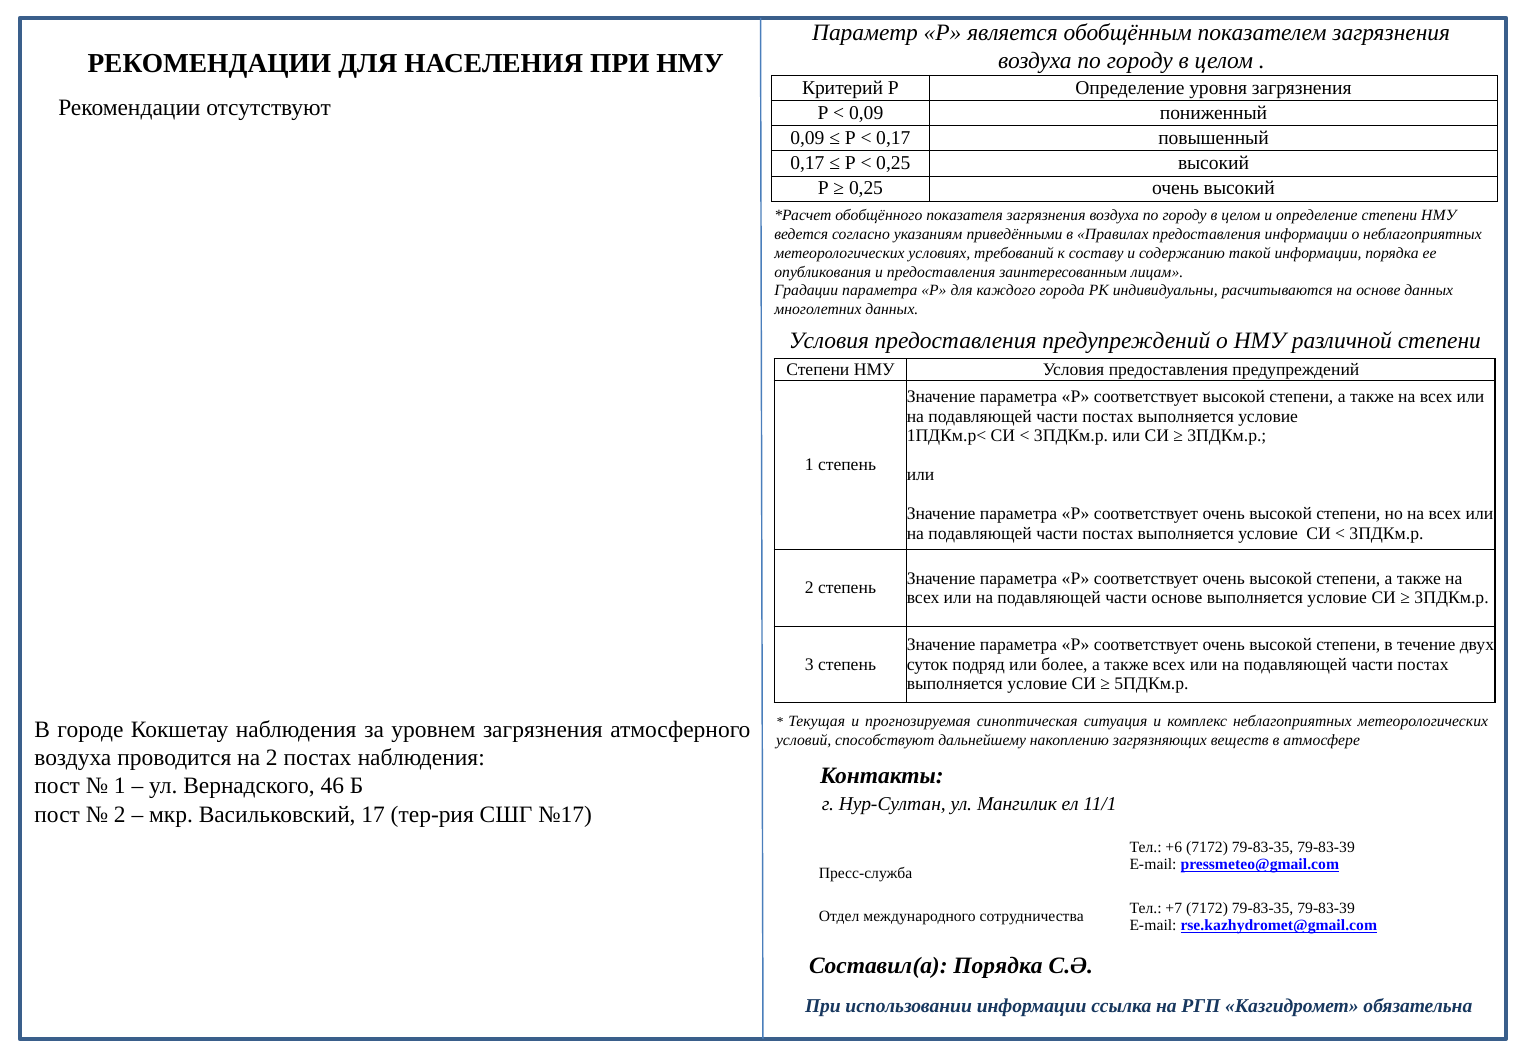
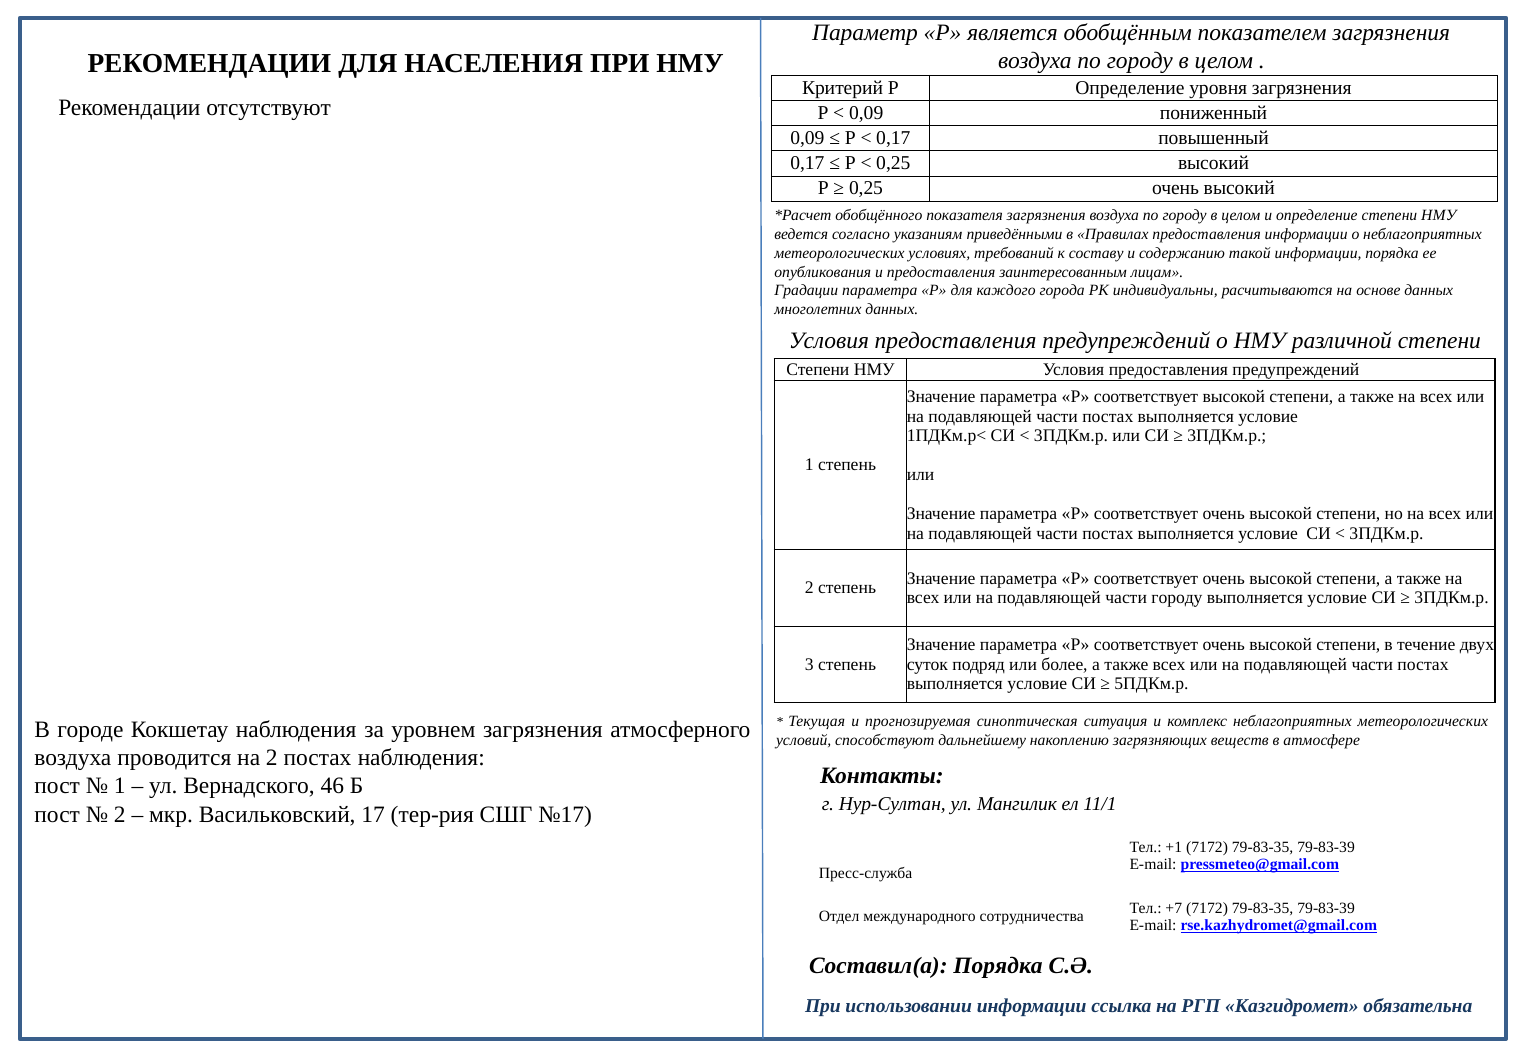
части основе: основе -> городу
+6: +6 -> +1
